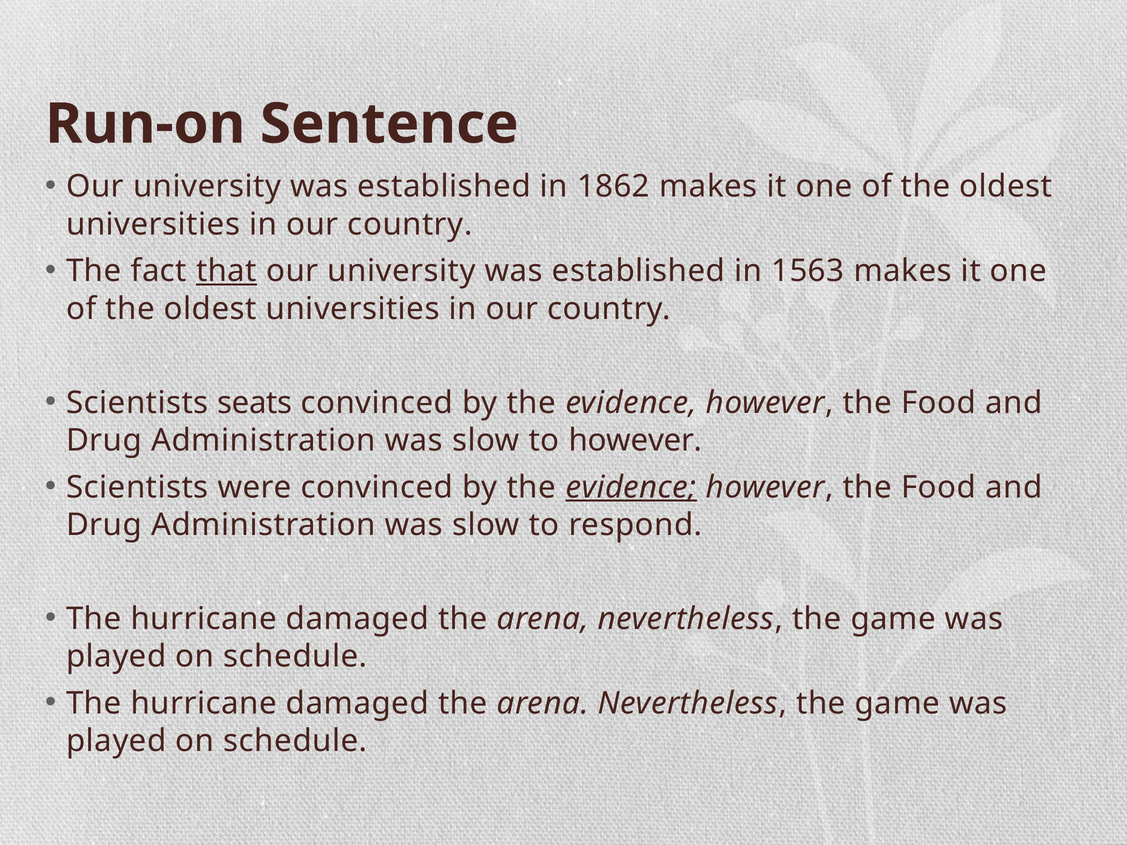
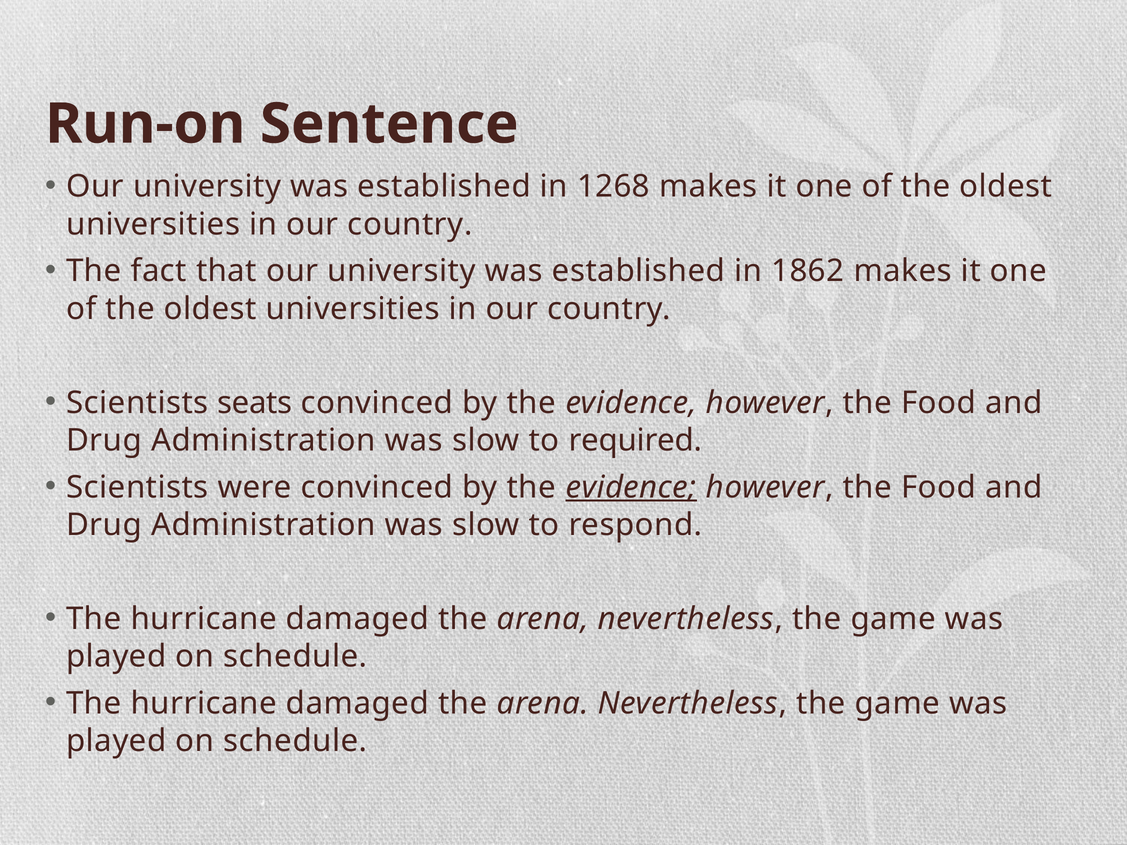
1862: 1862 -> 1268
that underline: present -> none
1563: 1563 -> 1862
to however: however -> required
